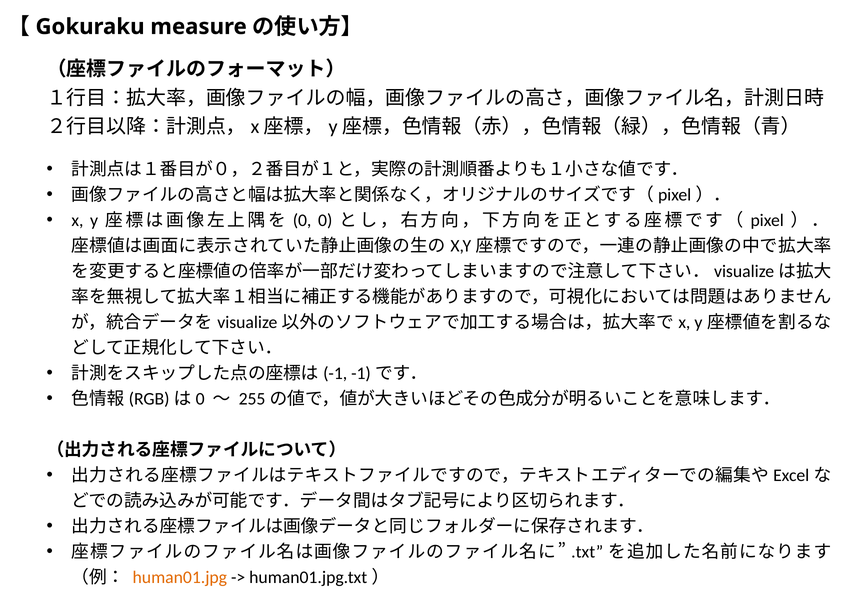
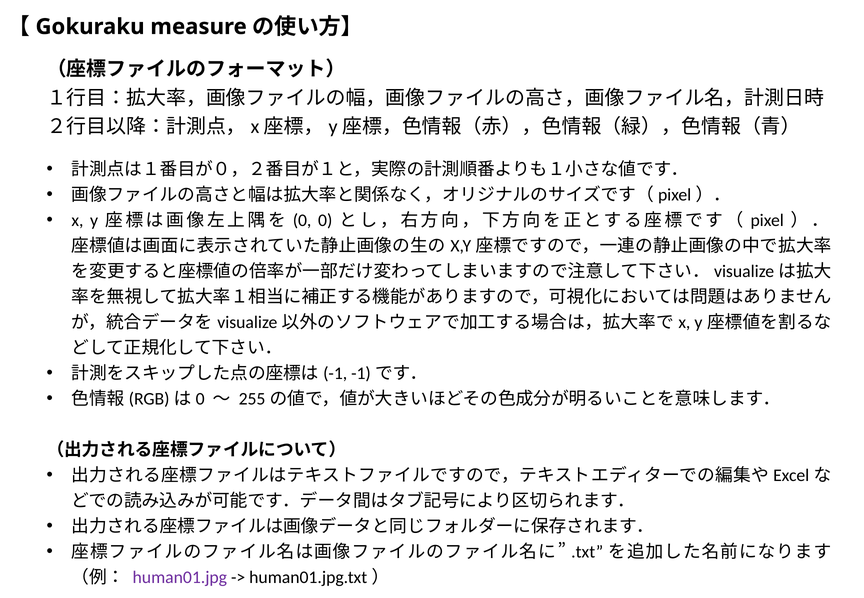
human01.jpg colour: orange -> purple
